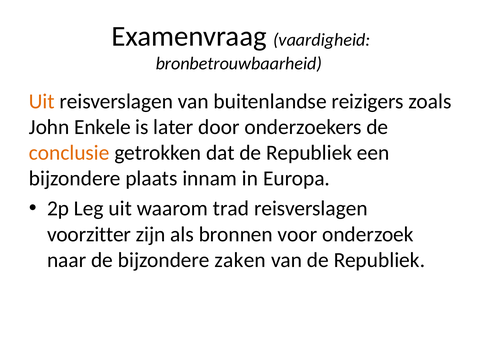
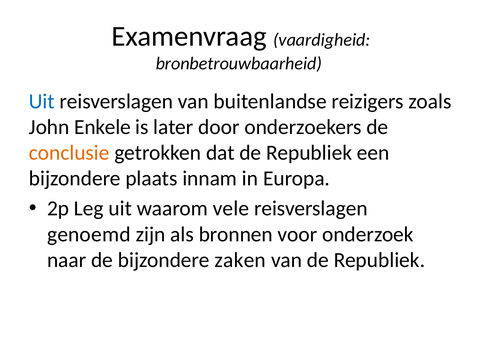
Uit at (42, 101) colour: orange -> blue
trad: trad -> vele
voorzitter: voorzitter -> genoemd
